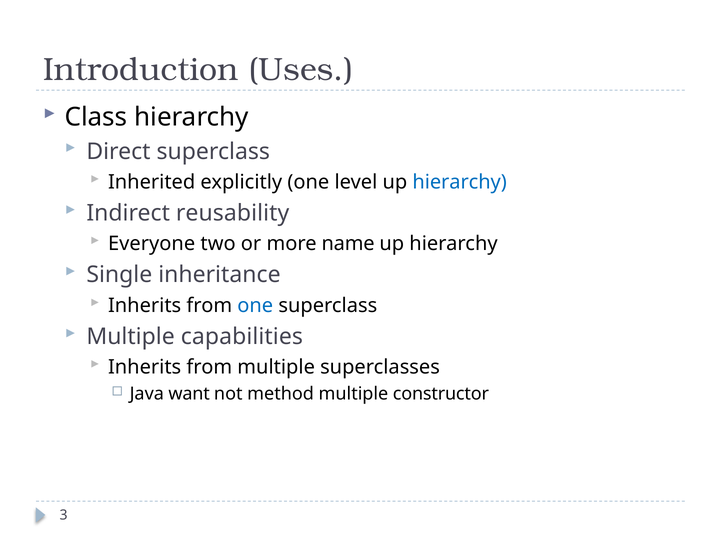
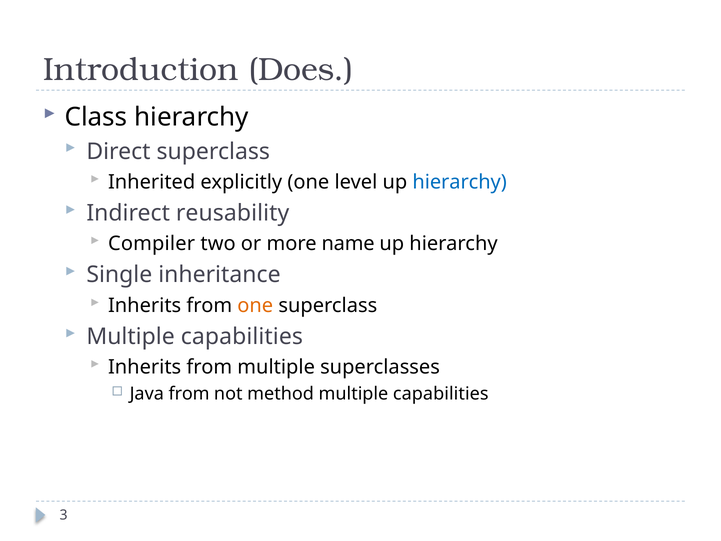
Uses: Uses -> Does
Everyone: Everyone -> Compiler
one at (255, 305) colour: blue -> orange
Java want: want -> from
constructor at (441, 394): constructor -> capabilities
